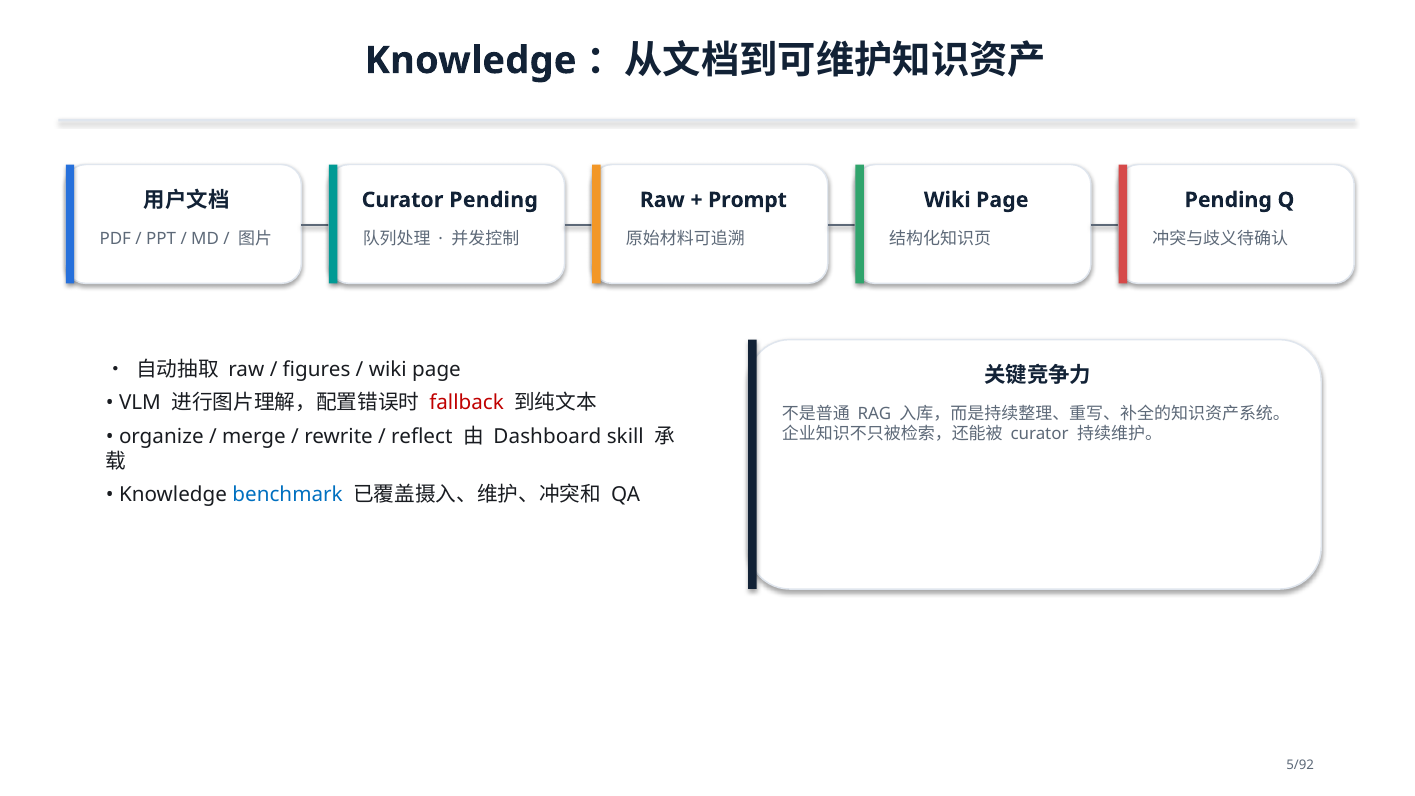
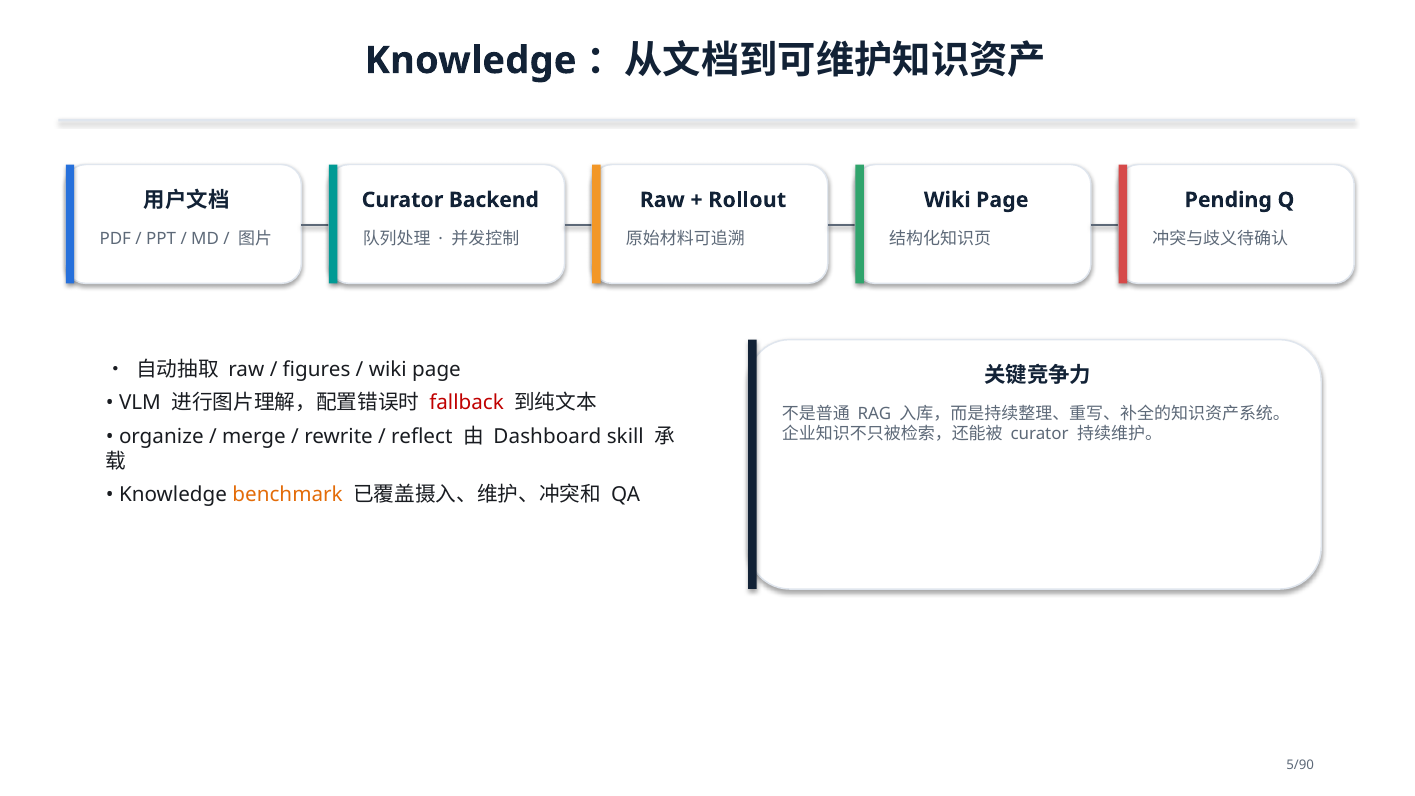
Curator Pending: Pending -> Backend
Prompt: Prompt -> Rollout
benchmark colour: blue -> orange
5/92: 5/92 -> 5/90
